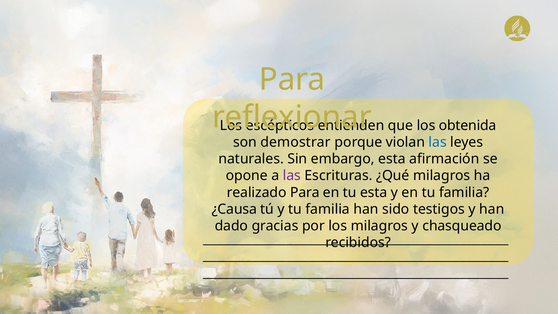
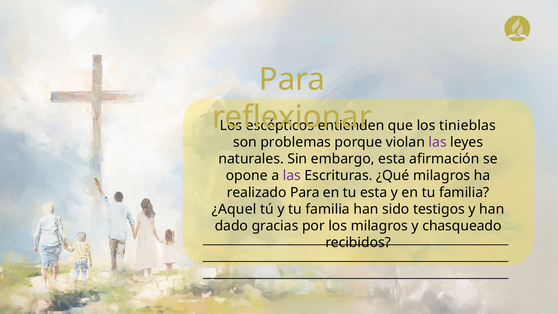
obtenida: obtenida -> tinieblas
demostrar: demostrar -> problemas
las at (438, 142) colour: blue -> purple
¿Causa: ¿Causa -> ¿Aquel
